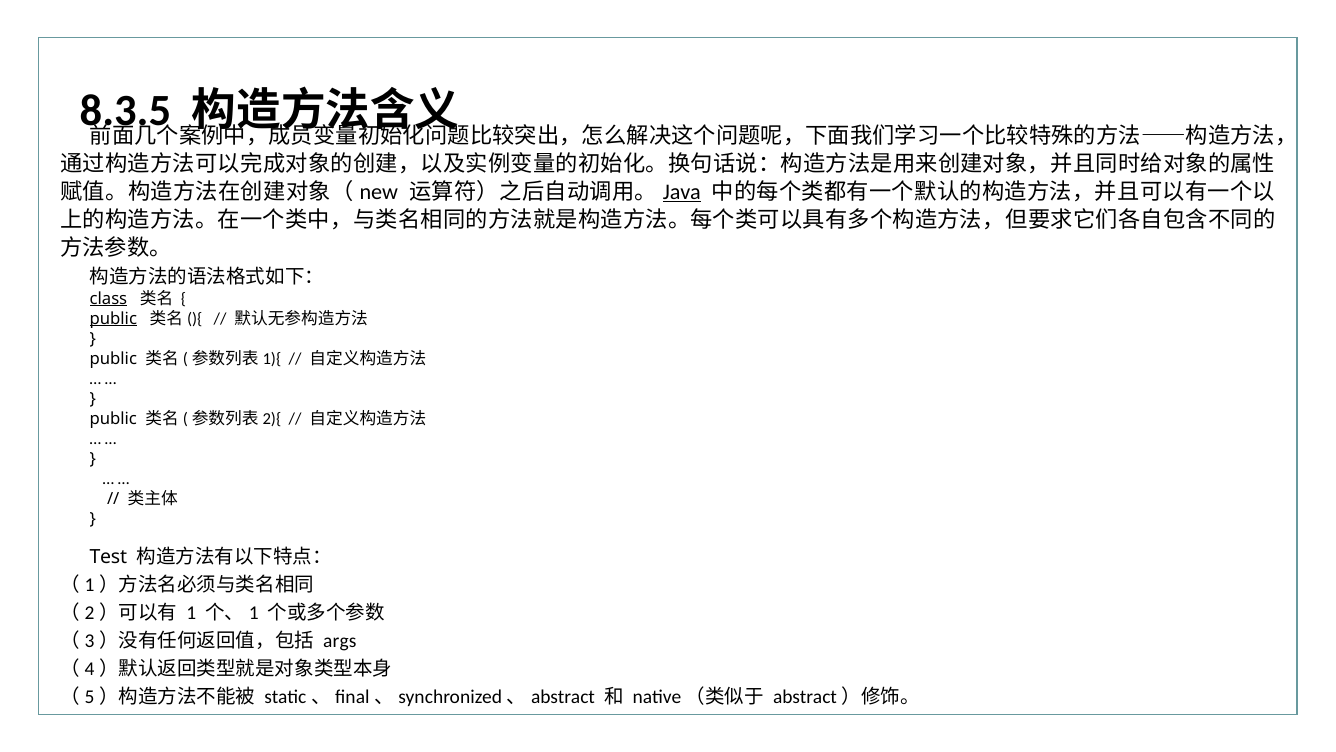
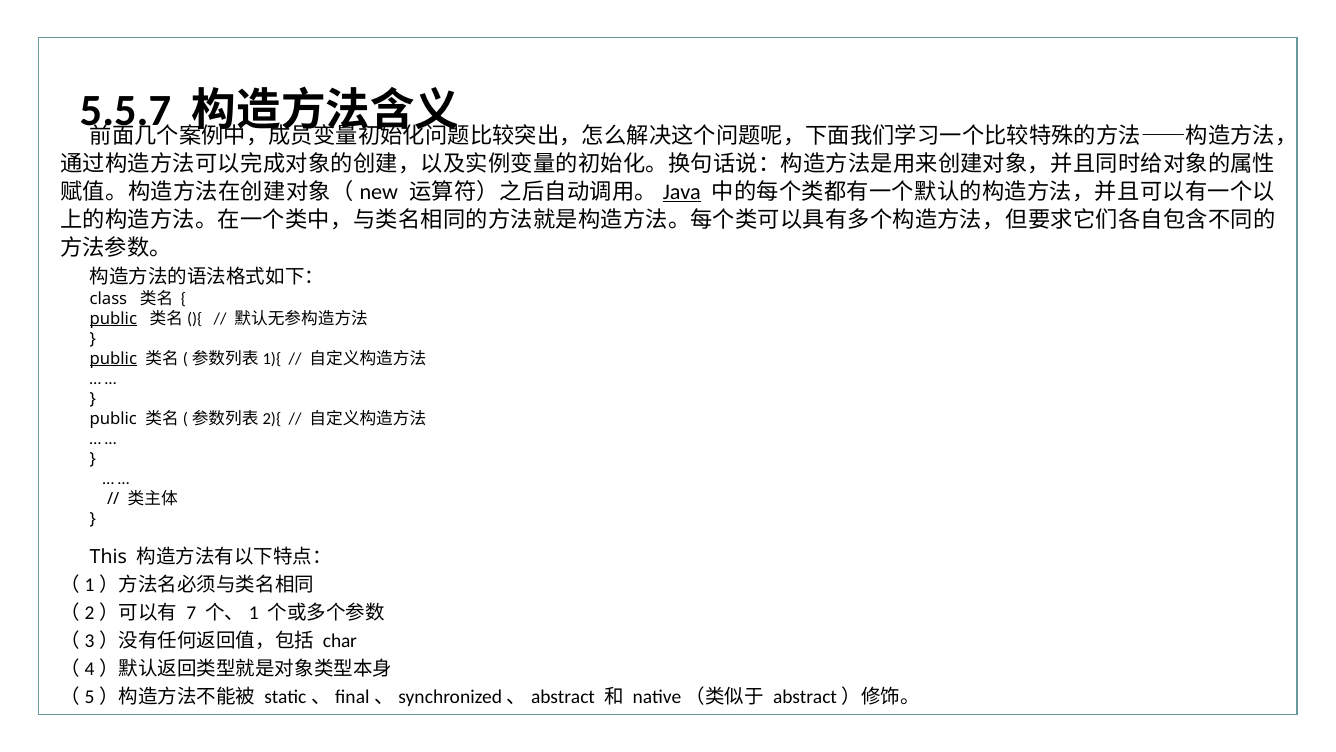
8.3.5: 8.3.5 -> 5.5.7
class underline: present -> none
public at (113, 359) underline: none -> present
Test: Test -> This
1: 1 -> 7
args: args -> char
